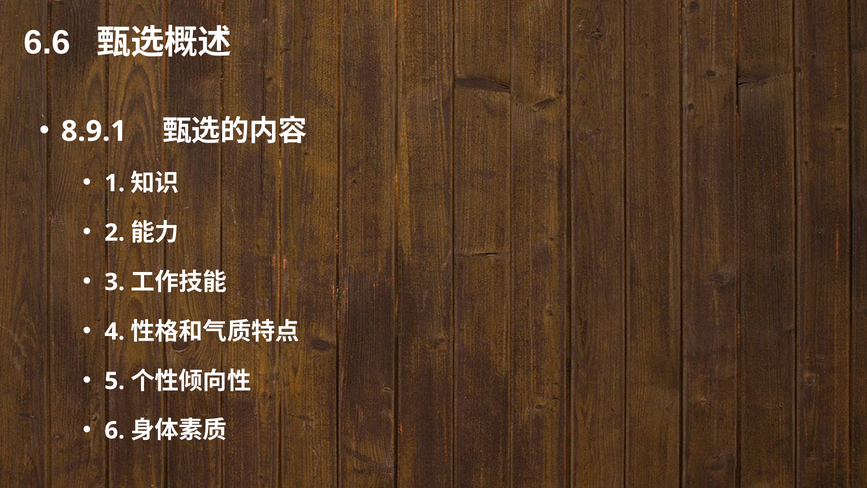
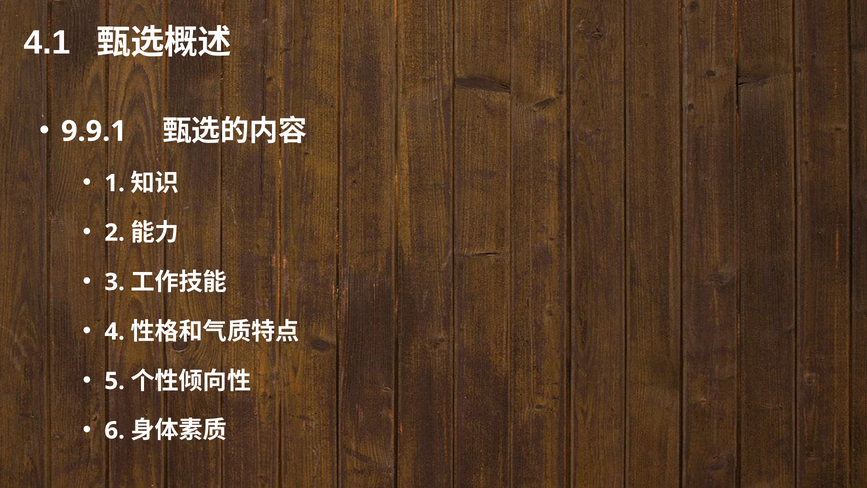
6.6: 6.6 -> 4.1
8.9.1: 8.9.1 -> 9.9.1
